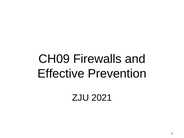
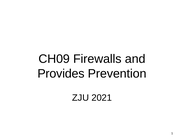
Effective: Effective -> Provides
